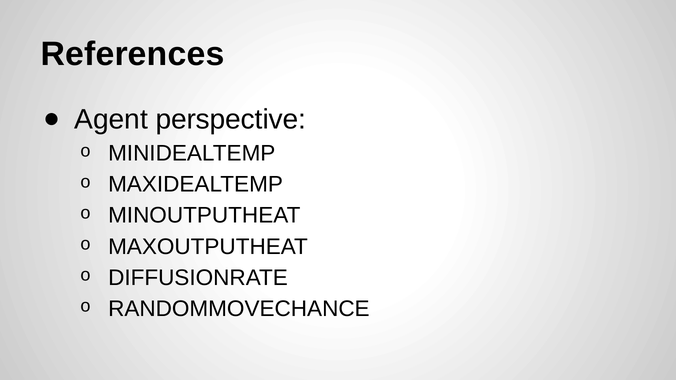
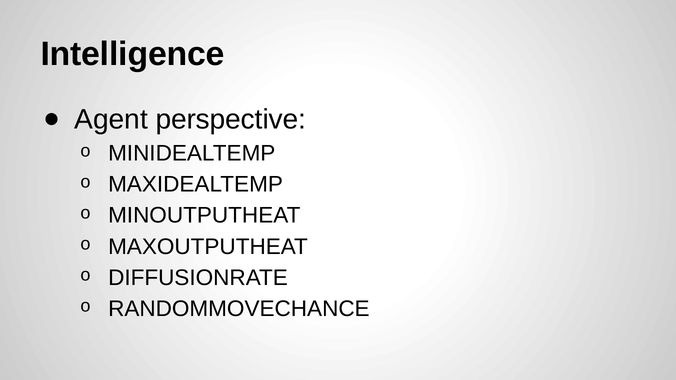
References: References -> Intelligence
